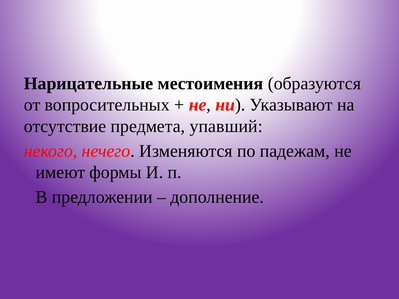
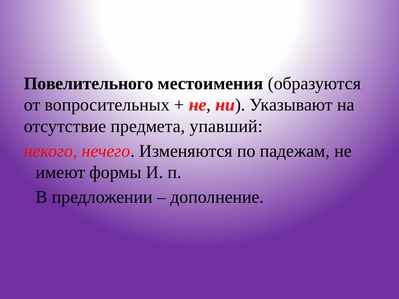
Нарицательные: Нарицательные -> Повелительного
